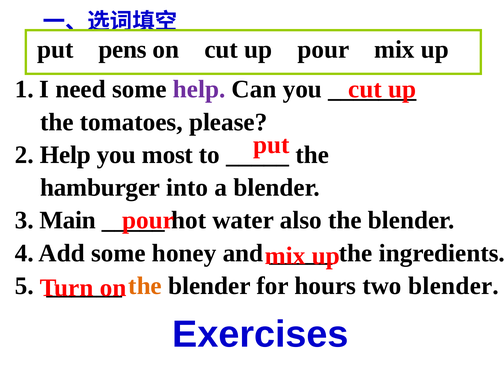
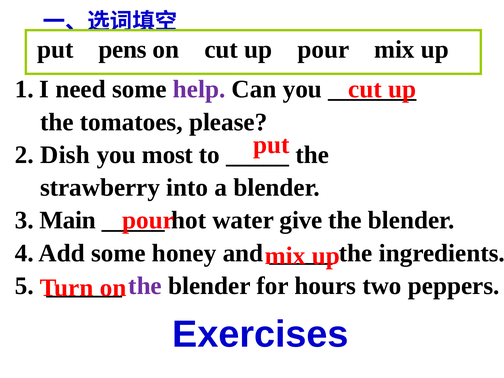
2 Help: Help -> Dish
hamburger: hamburger -> strawberry
also: also -> give
the at (145, 286) colour: orange -> purple
two blender: blender -> peppers
